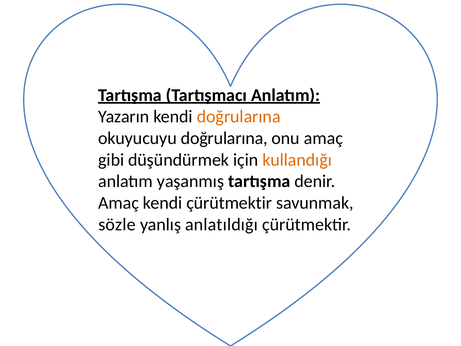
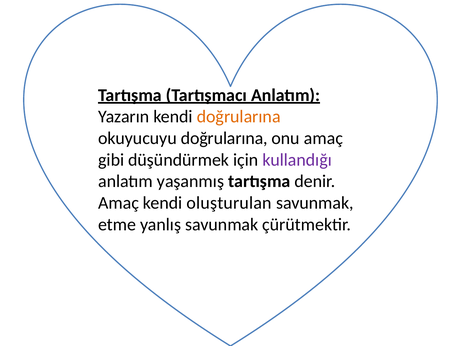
kullandığı colour: orange -> purple
kendi çürütmektir: çürütmektir -> oluşturulan
sözle: sözle -> etme
yanlış anlatıldığı: anlatıldığı -> savunmak
